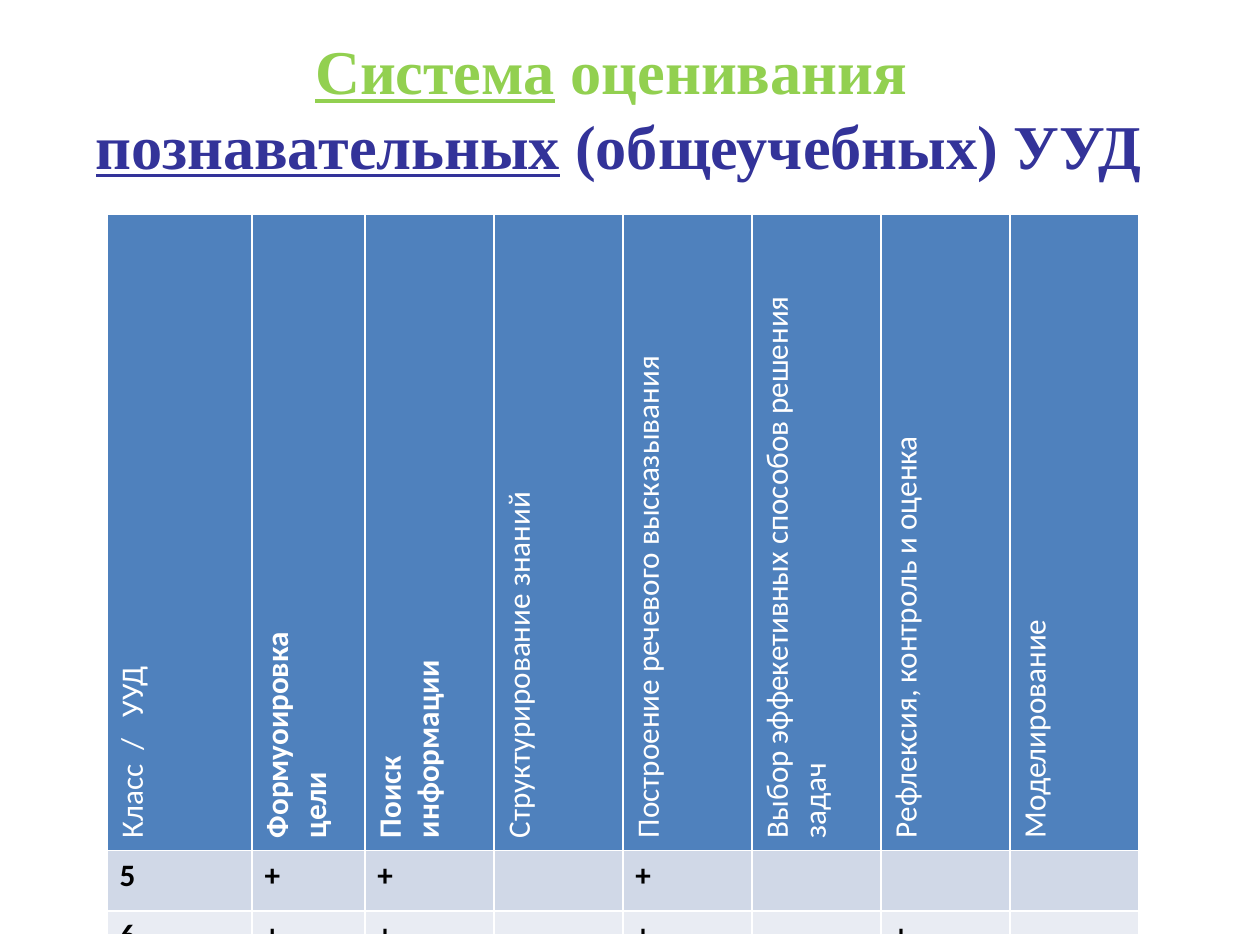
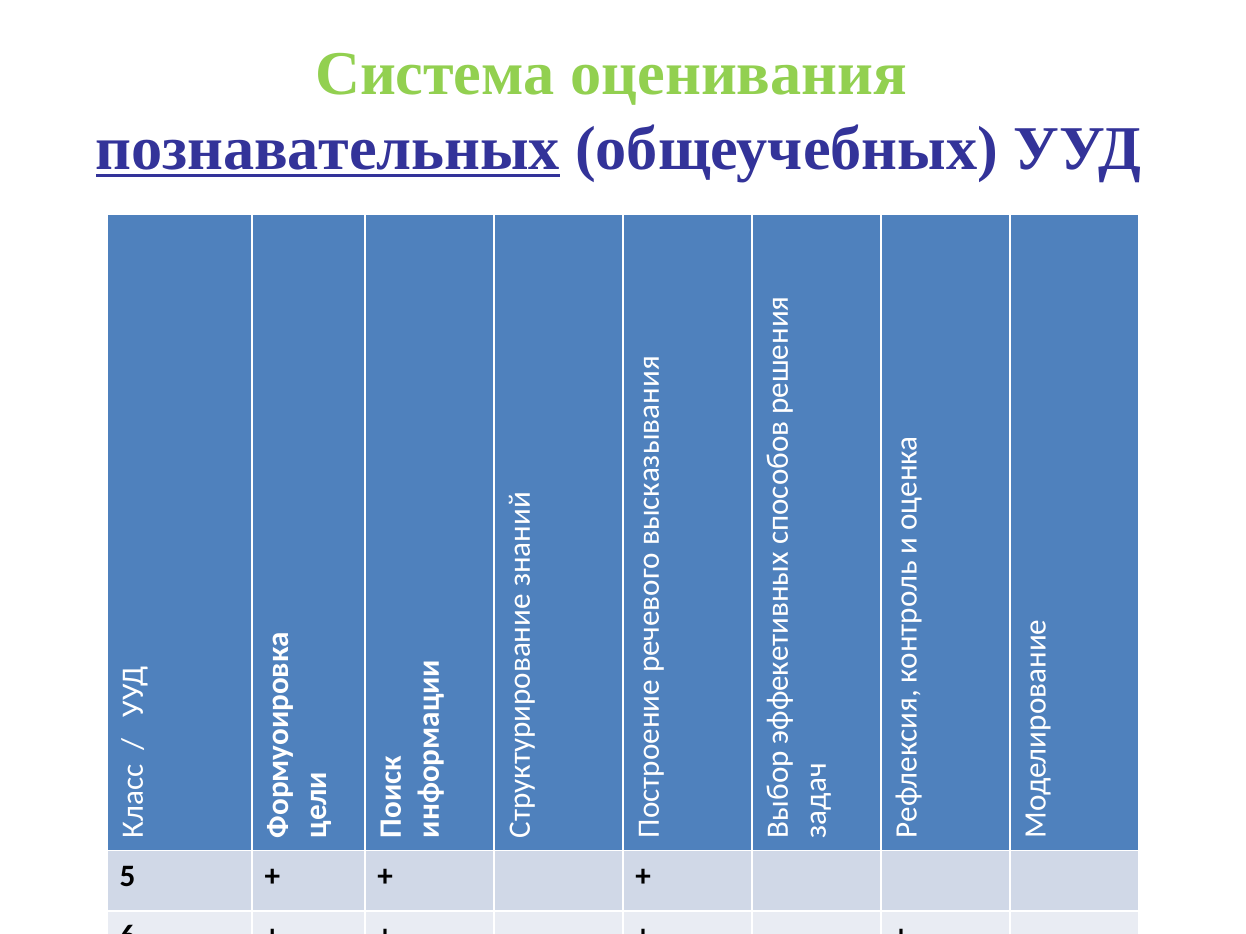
Система underline: present -> none
